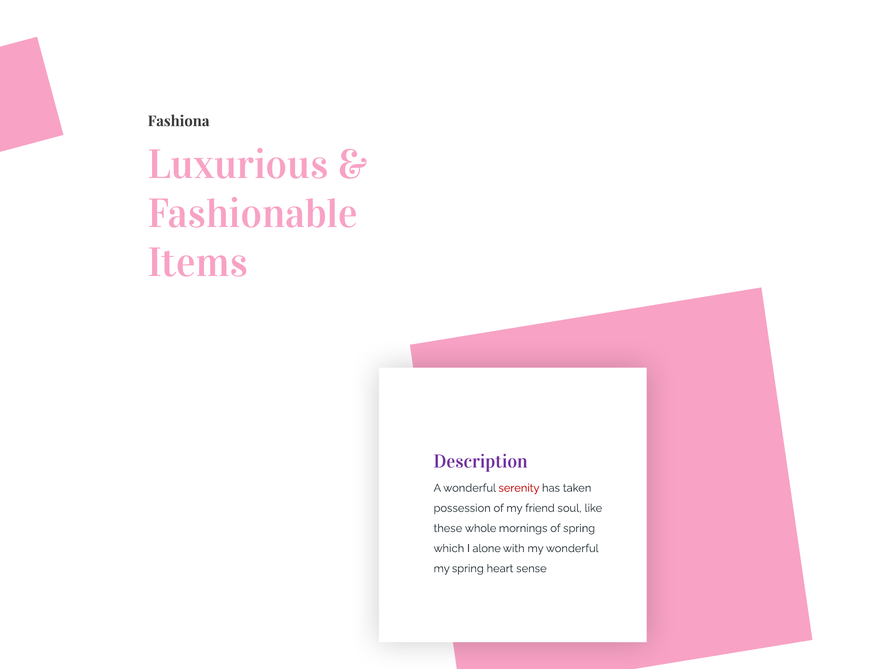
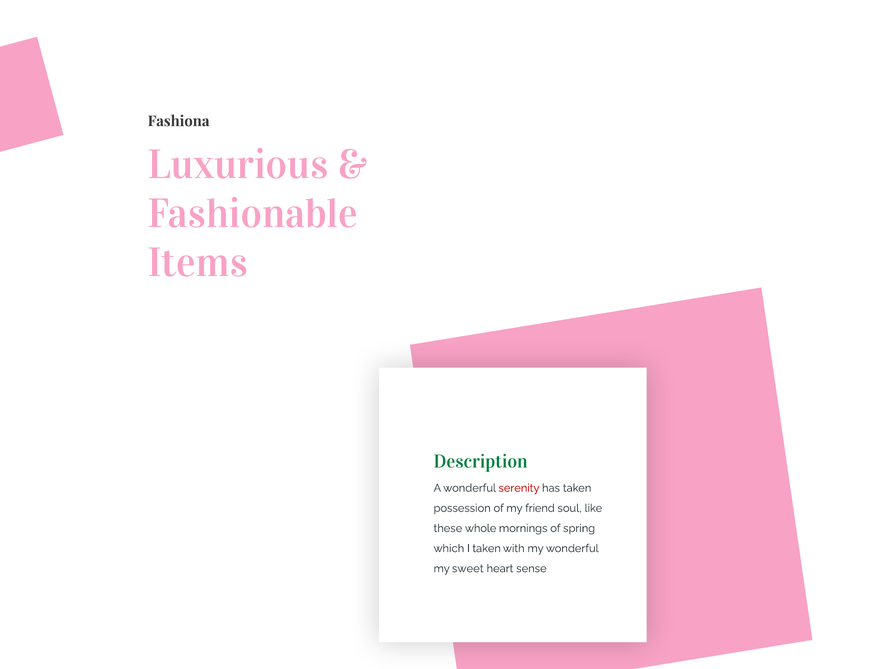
Description colour: purple -> green
I alone: alone -> taken
my spring: spring -> sweet
